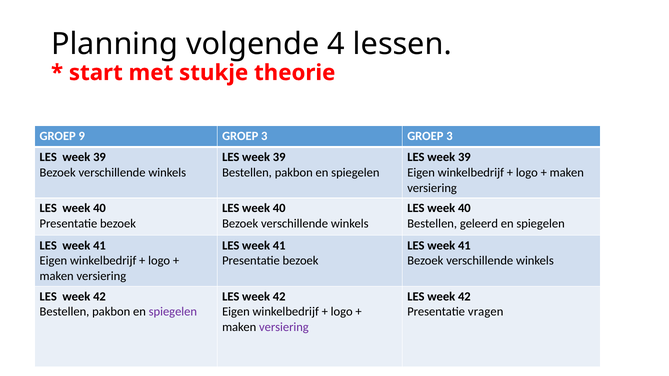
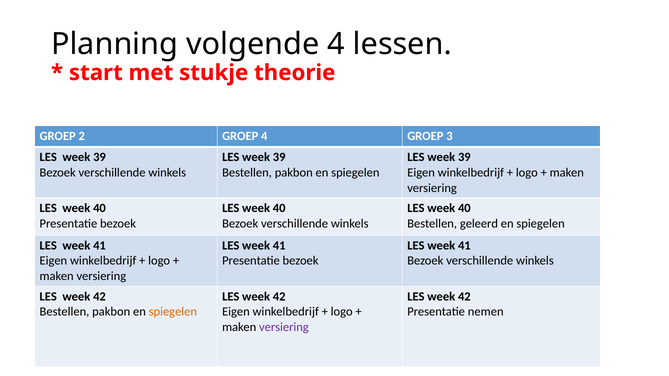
9: 9 -> 2
3 at (264, 136): 3 -> 4
spiegelen at (173, 312) colour: purple -> orange
vragen: vragen -> nemen
